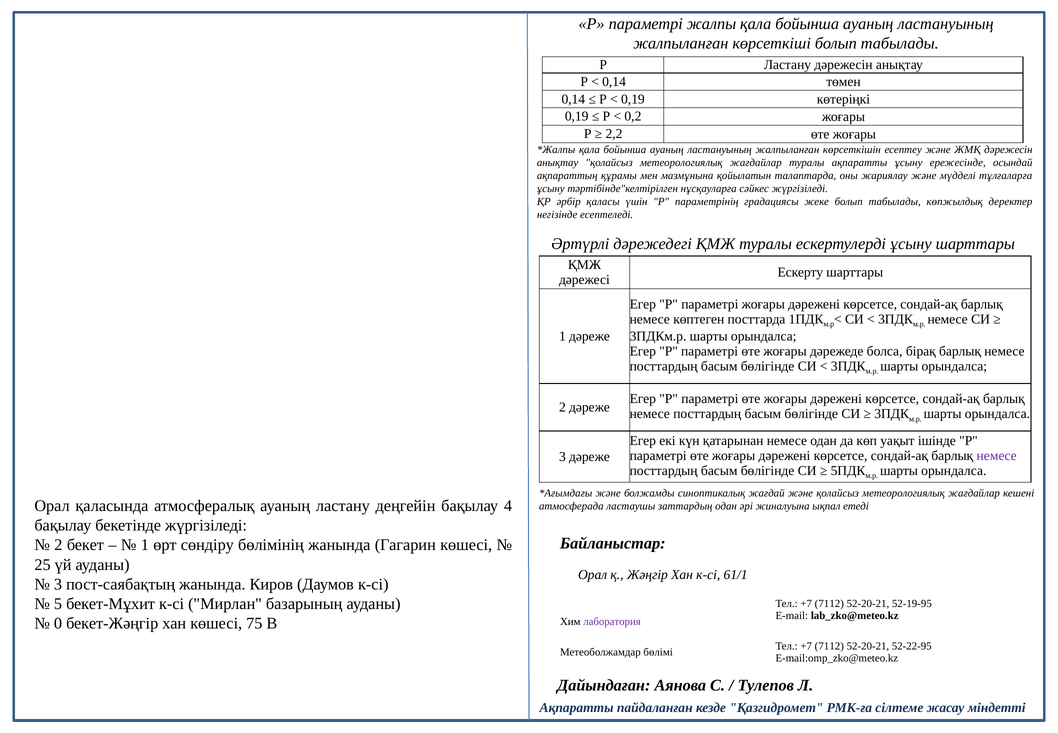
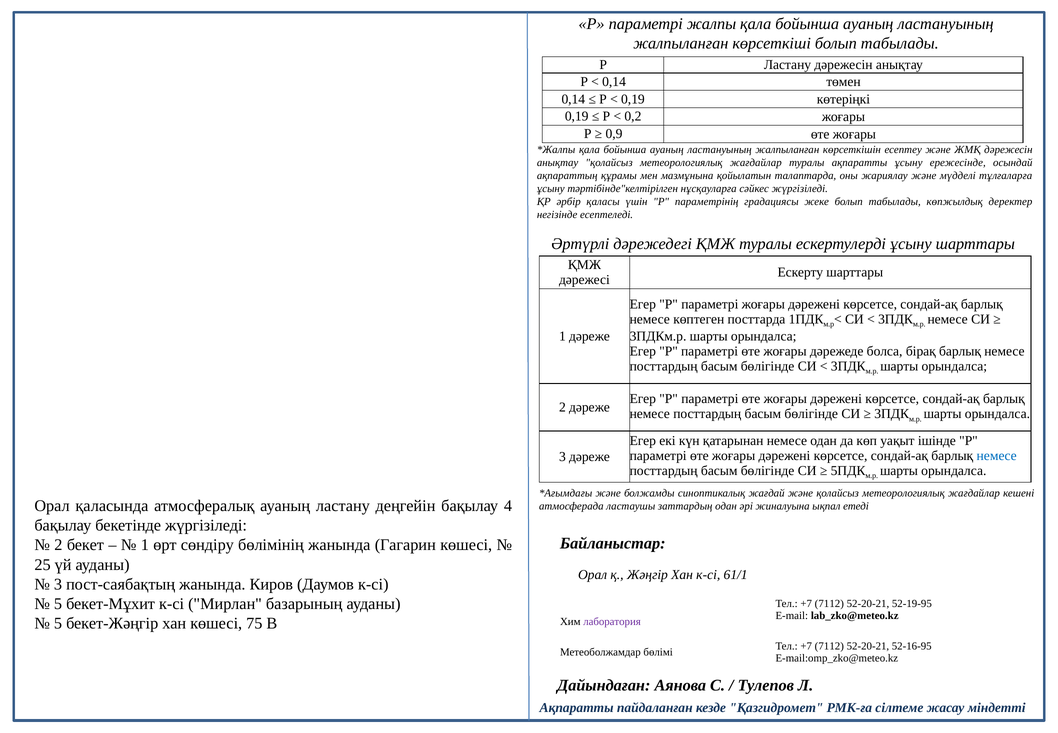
2,2: 2,2 -> 0,9
немесе at (997, 455) colour: purple -> blue
0 at (58, 623): 0 -> 5
52-22-95: 52-22-95 -> 52-16-95
